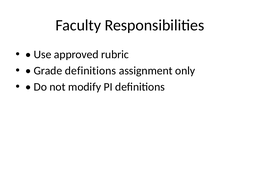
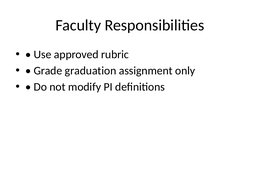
Grade definitions: definitions -> graduation
